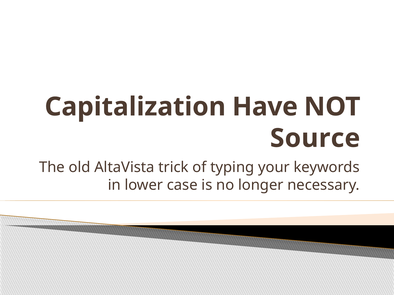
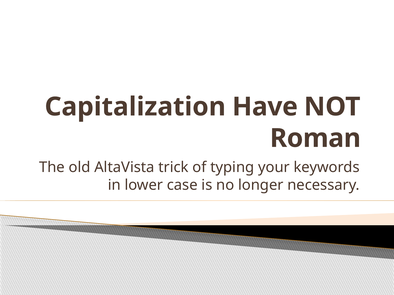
Source: Source -> Roman
